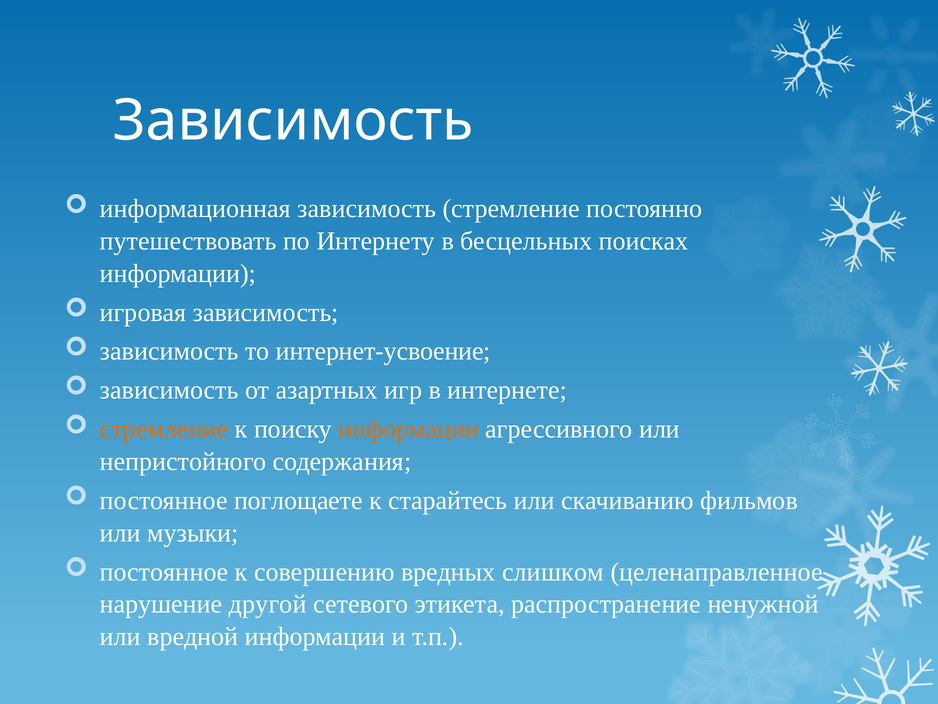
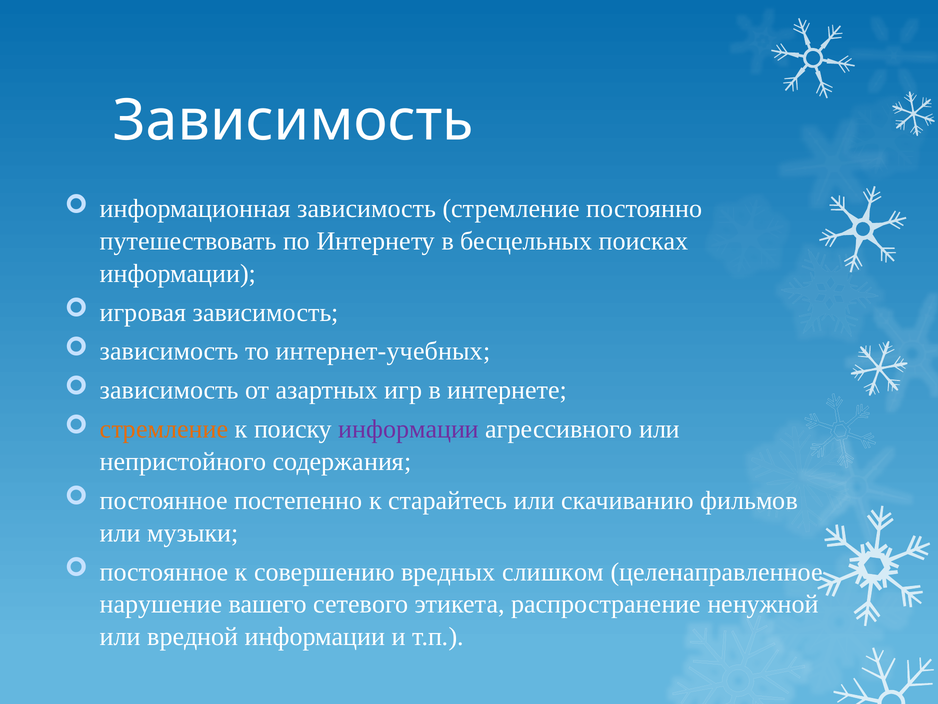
интернет-усвоение: интернет-усвоение -> интернет-учебных
информации at (409, 429) colour: orange -> purple
поглощаете: поглощаете -> постепенно
другой: другой -> вашего
